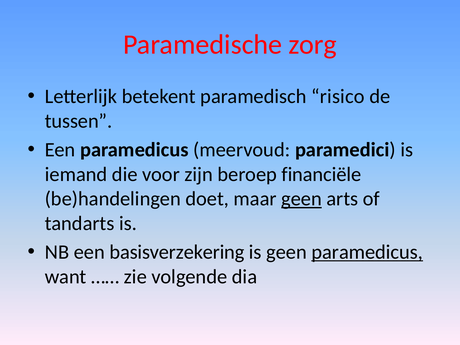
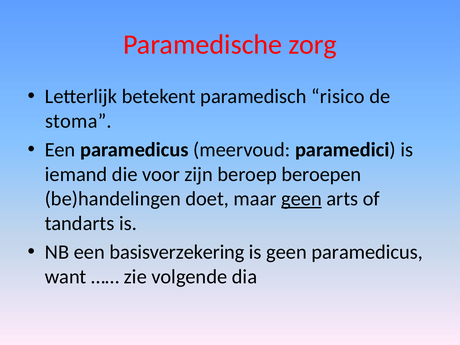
tussen: tussen -> stoma
financiële: financiële -> beroepen
paramedicus at (367, 252) underline: present -> none
